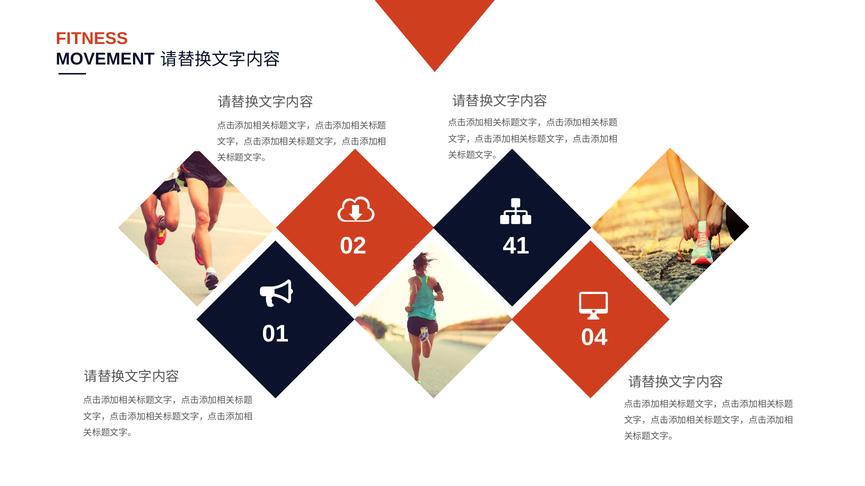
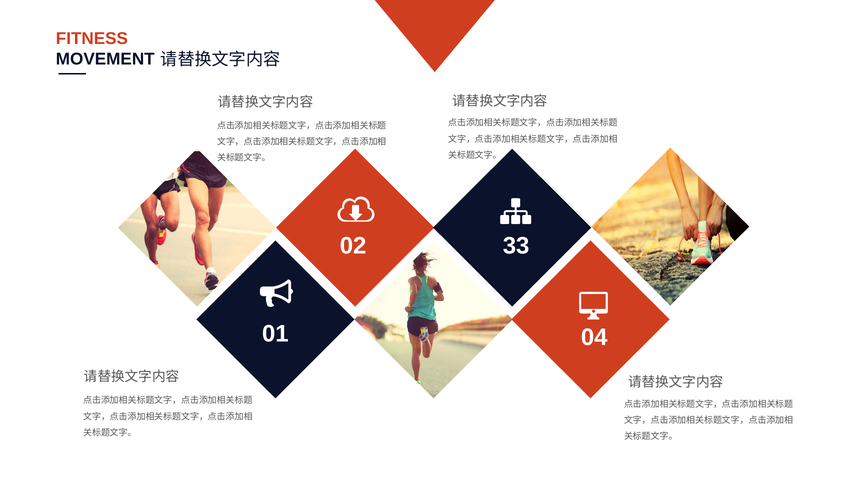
41: 41 -> 33
